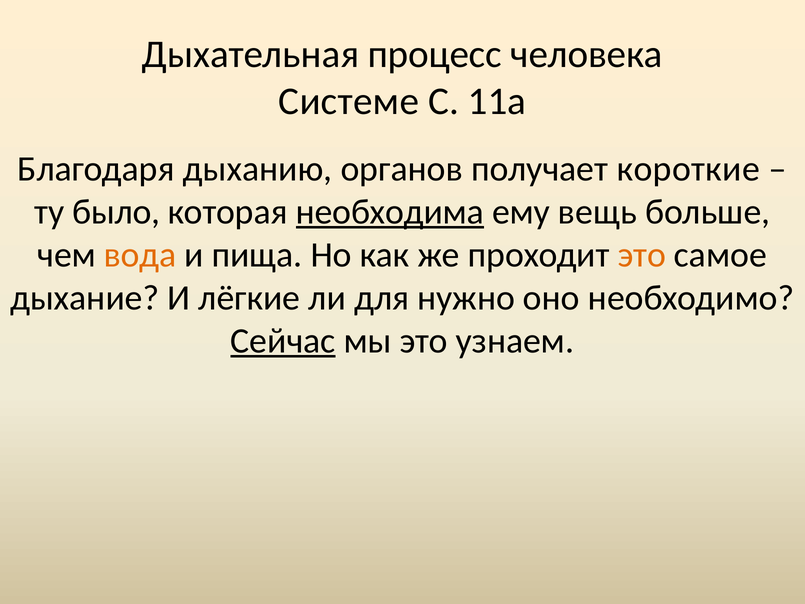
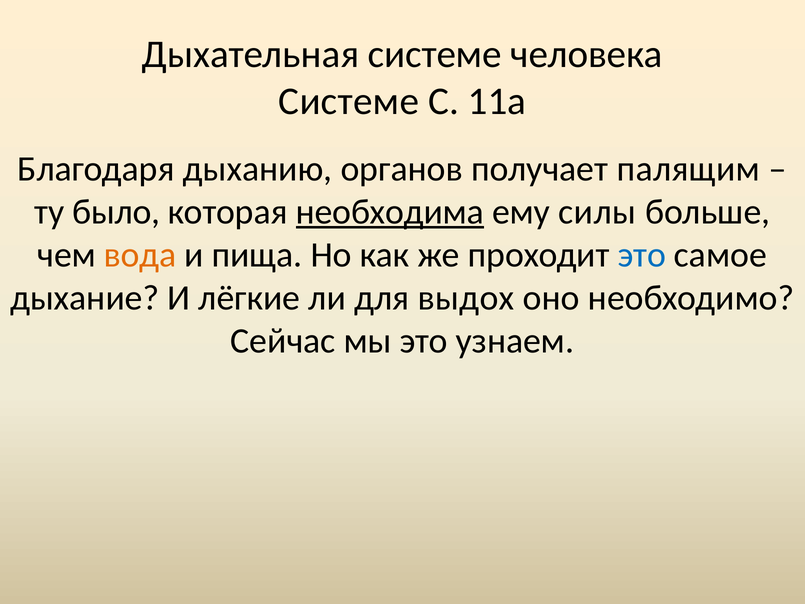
Дыхательная процесс: процесс -> системе
короткие: короткие -> палящим
вещь: вещь -> силы
это at (642, 255) colour: orange -> blue
нужно: нужно -> выдох
Сейчас underline: present -> none
